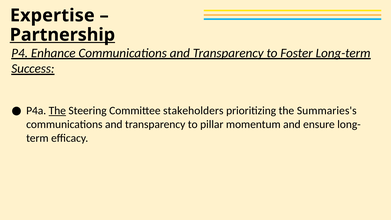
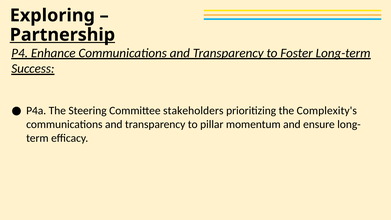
Expertise: Expertise -> Exploring
The at (57, 111) underline: present -> none
Summaries's: Summaries's -> Complexity's
